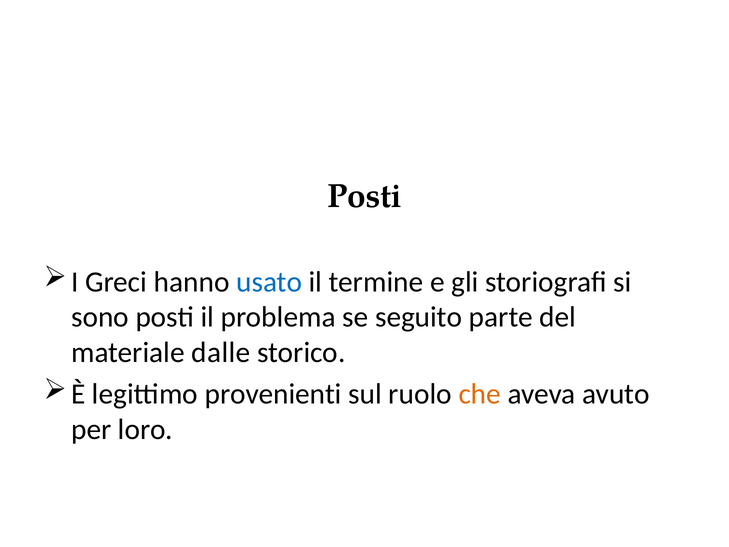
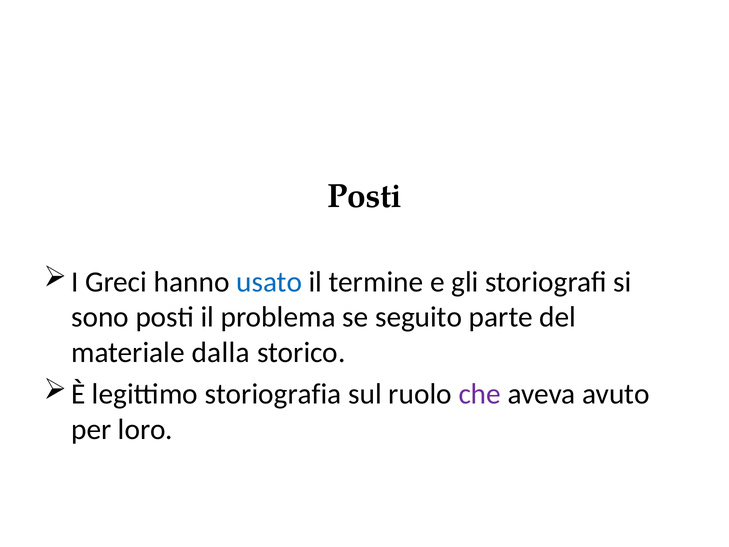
dalle: dalle -> dalla
provenienti: provenienti -> storiografia
che colour: orange -> purple
